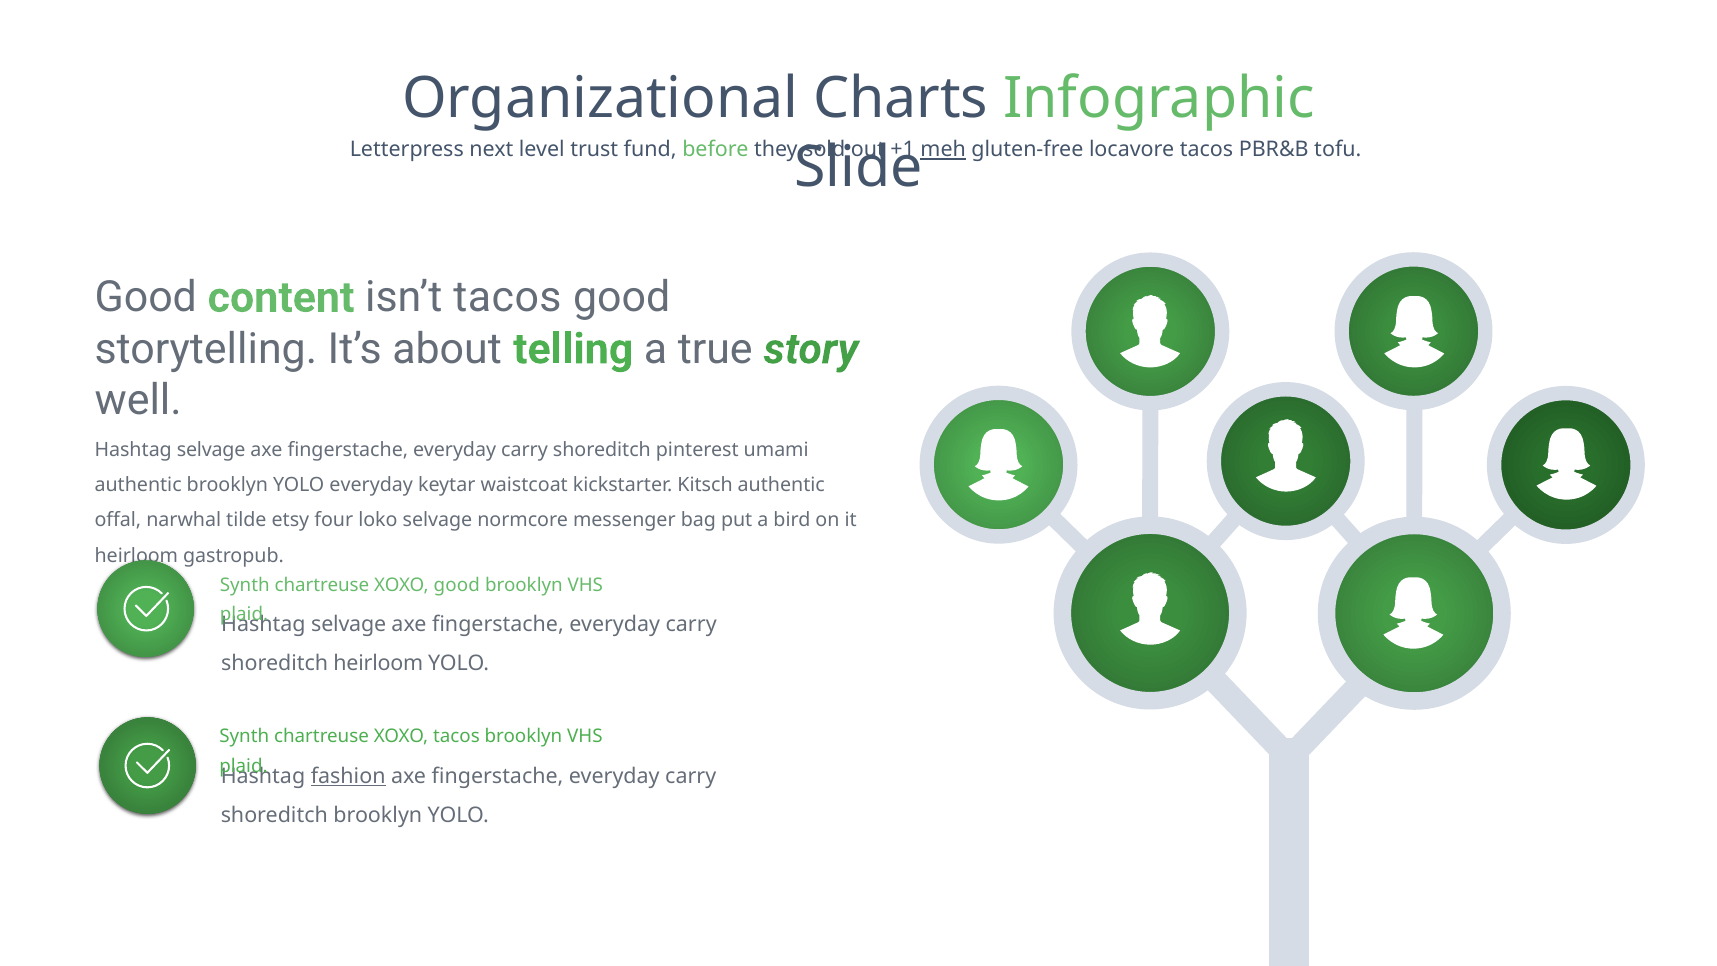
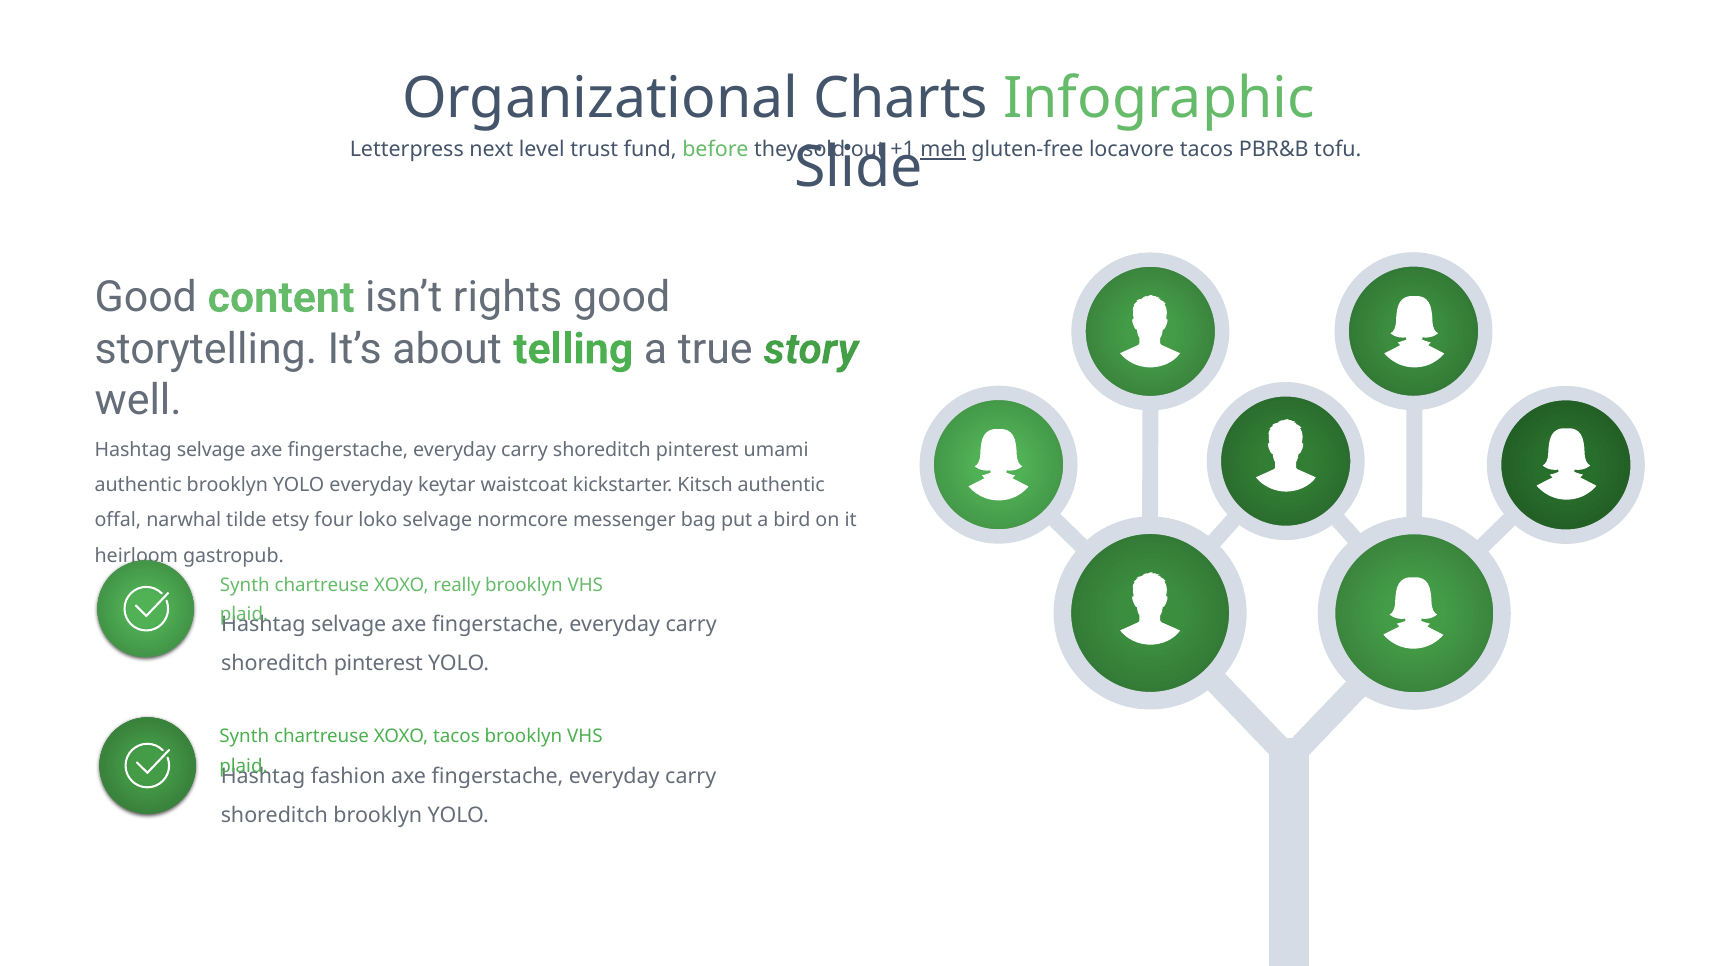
isn’t tacos: tacos -> rights
XOXO good: good -> really
heirloom at (378, 663): heirloom -> pinterest
fashion underline: present -> none
